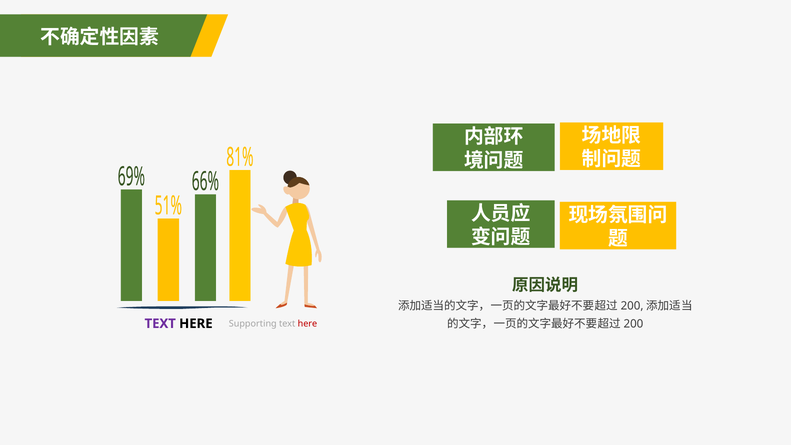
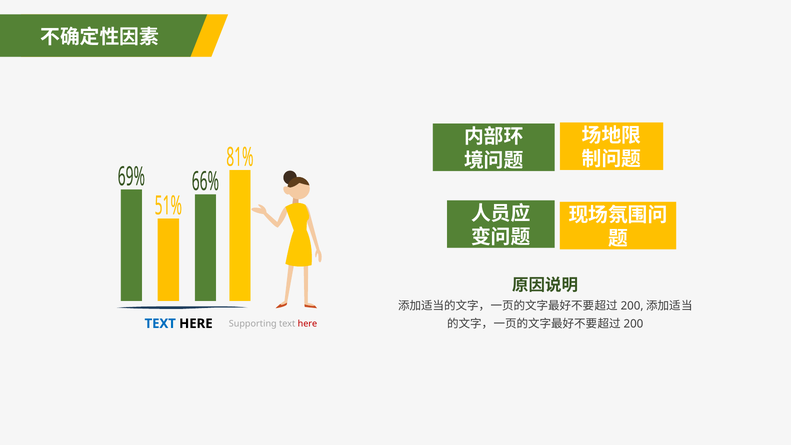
TEXT at (160, 324) colour: purple -> blue
